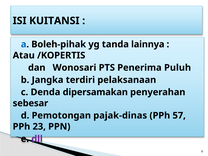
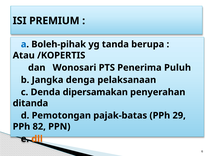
KUITANSI: KUITANSI -> PREMIUM
lainnya: lainnya -> berupa
terdiri: terdiri -> denga
sebesar: sebesar -> ditanda
pajak-dinas: pajak-dinas -> pajak-batas
57: 57 -> 29
23: 23 -> 82
dll colour: purple -> orange
